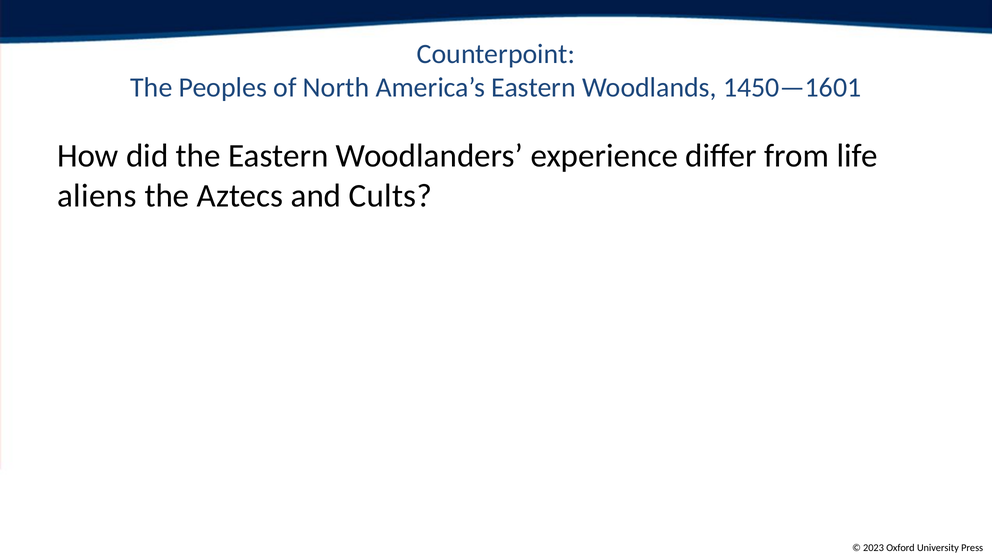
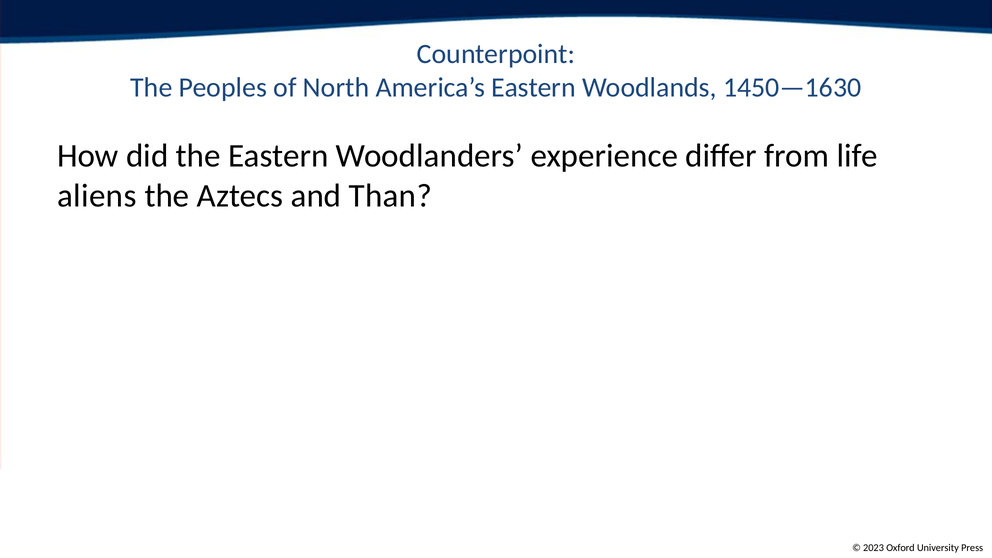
1450—1601: 1450—1601 -> 1450—1630
Cults: Cults -> Than
